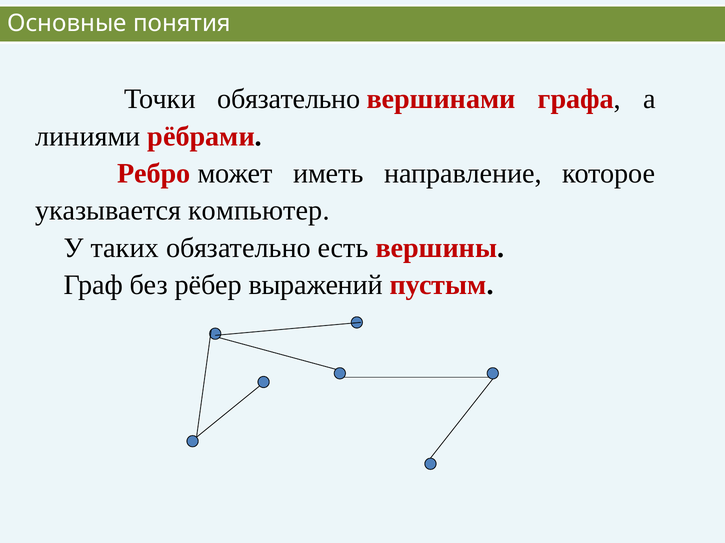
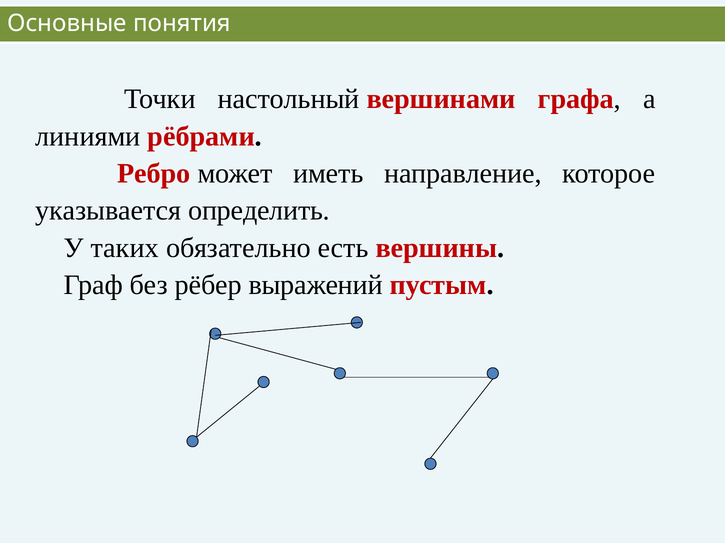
Точки обязательно: обязательно -> настольный
компьютер: компьютер -> определить
